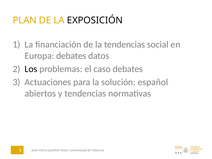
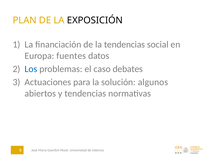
Europa debates: debates -> fuentes
Los colour: black -> blue
español: español -> algunos
